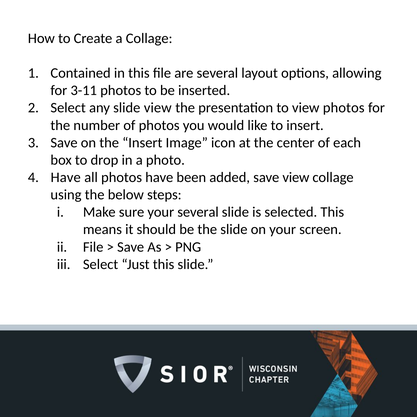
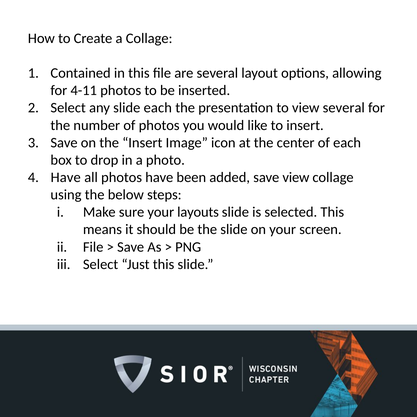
3-11: 3-11 -> 4-11
slide view: view -> each
view photos: photos -> several
your several: several -> layouts
